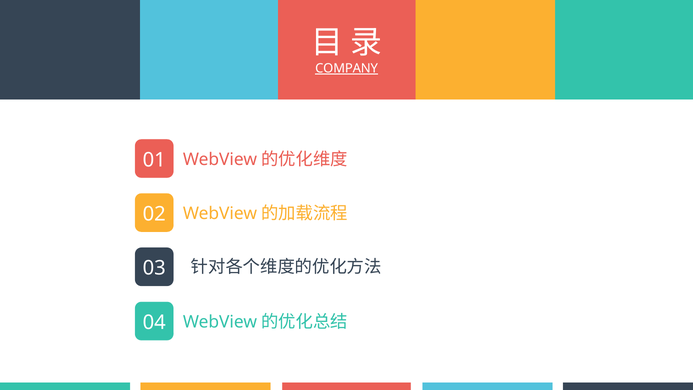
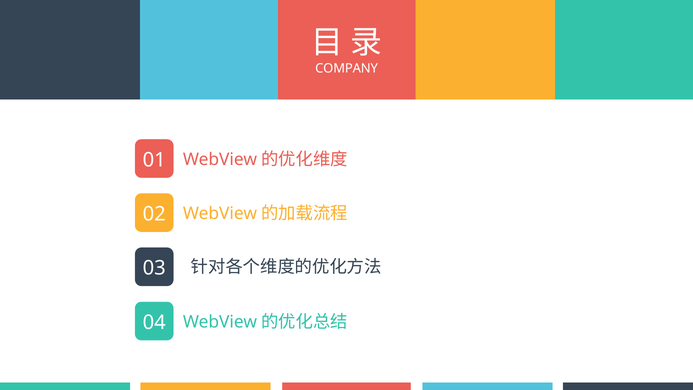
COMPANY underline: present -> none
